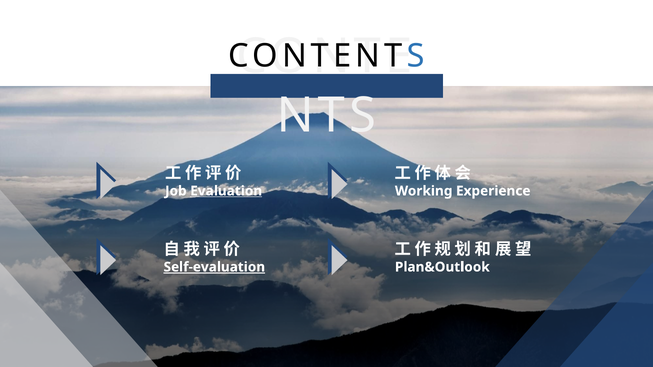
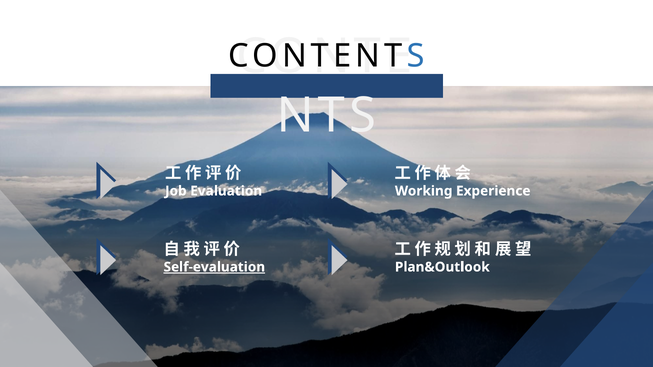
Evaluation underline: present -> none
